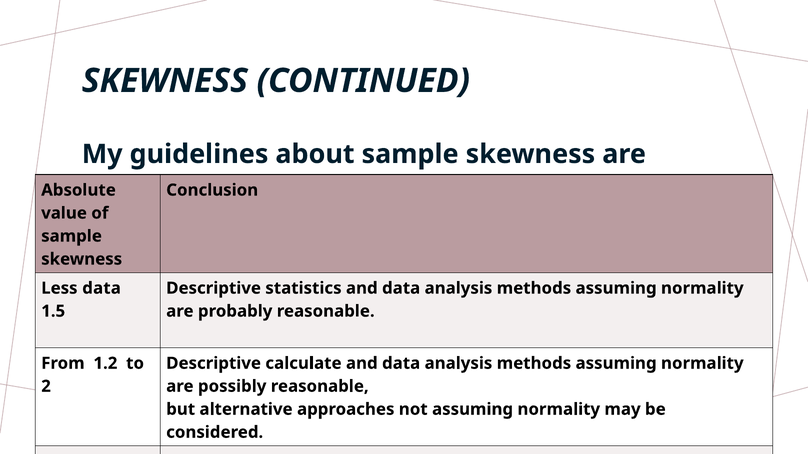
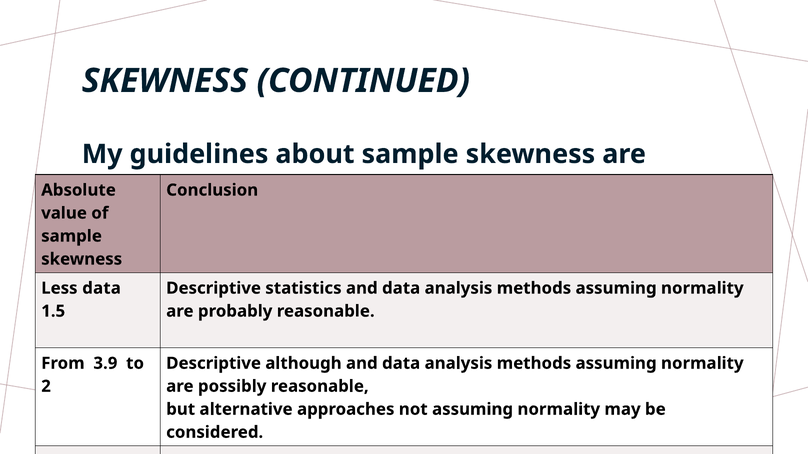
1.2: 1.2 -> 3.9
calculate: calculate -> although
